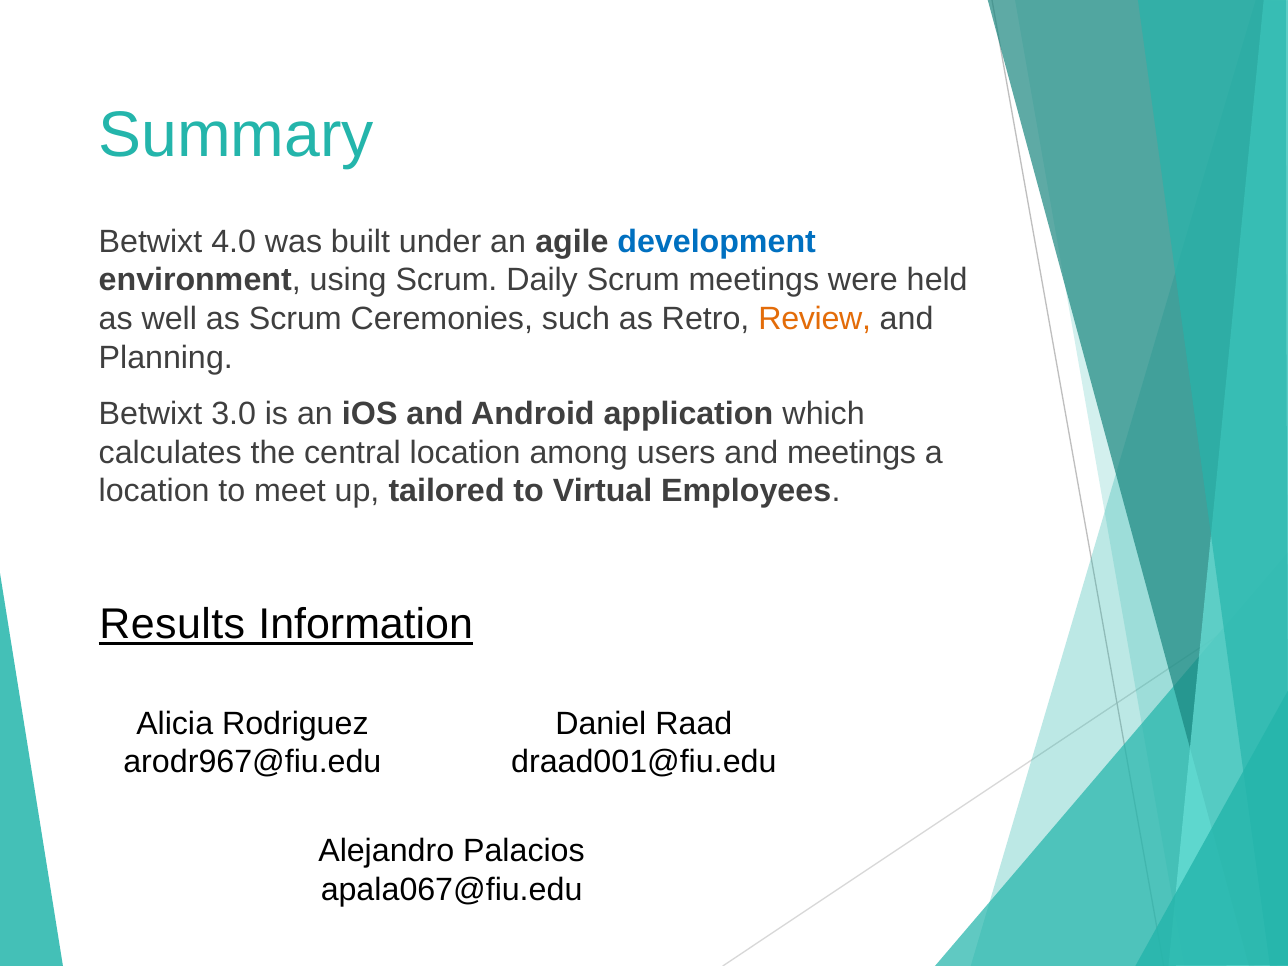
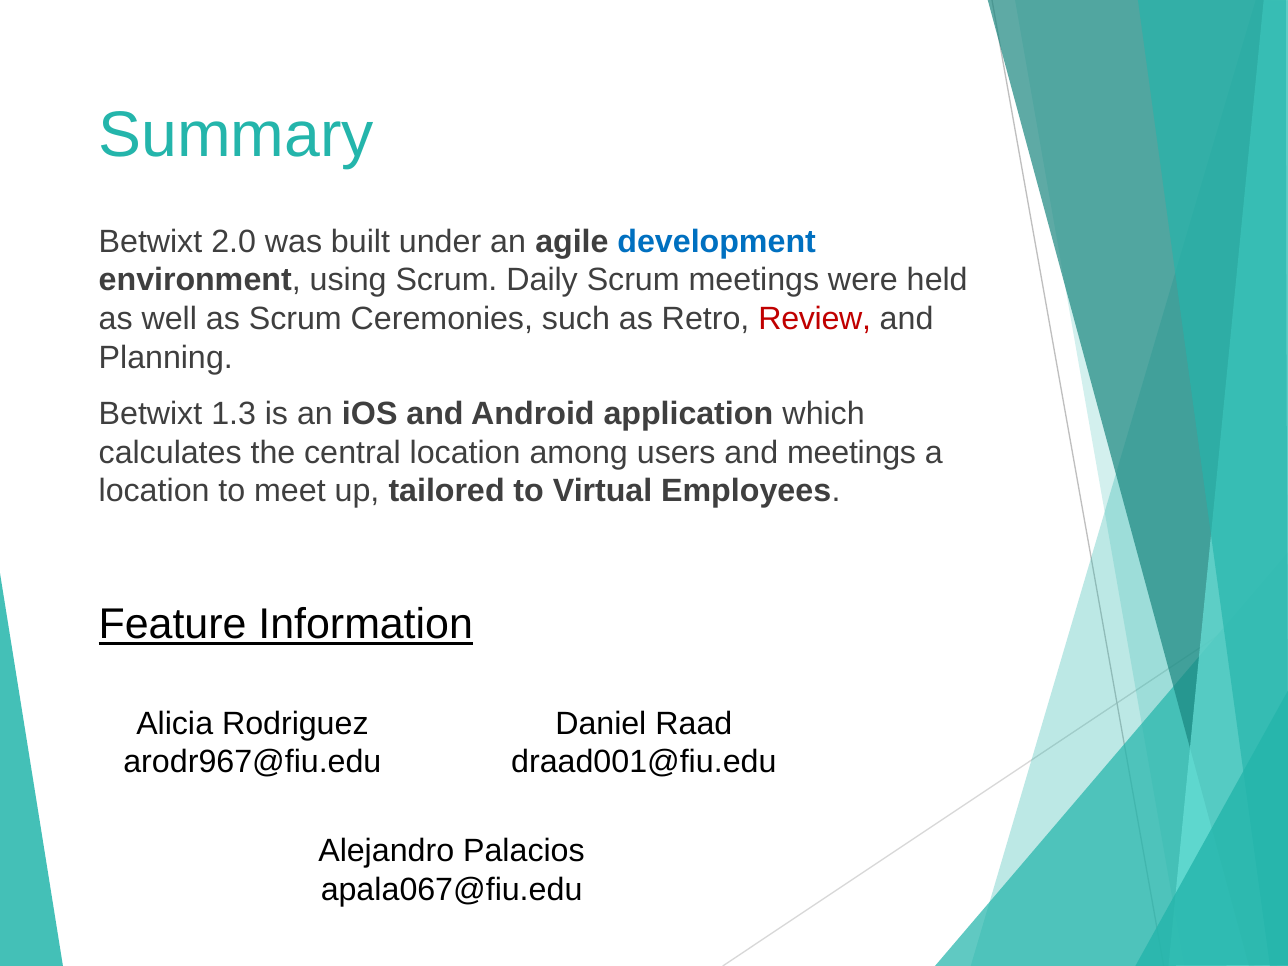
4.0: 4.0 -> 2.0
Review colour: orange -> red
3.0: 3.0 -> 1.3
Results: Results -> Feature
